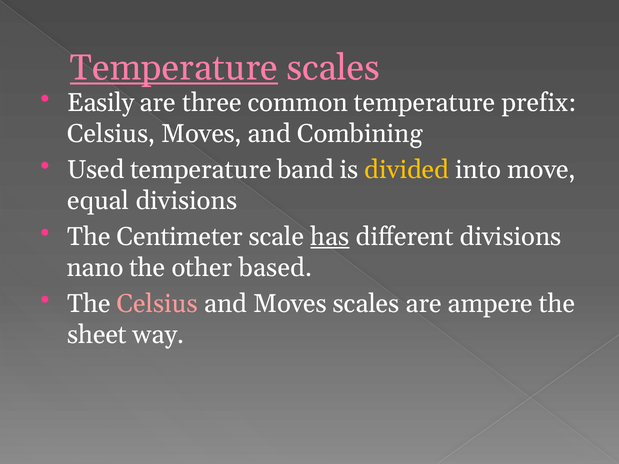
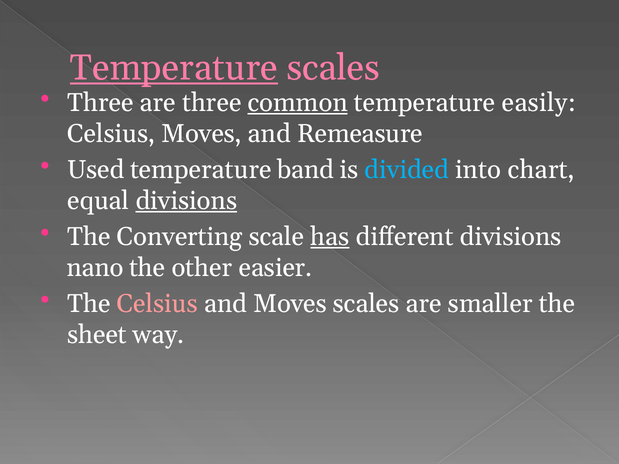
Easily at (101, 103): Easily -> Three
common underline: none -> present
prefix: prefix -> easily
Combining: Combining -> Remeasure
divided colour: yellow -> light blue
move: move -> chart
divisions at (186, 201) underline: none -> present
Centimeter: Centimeter -> Converting
based: based -> easier
ampere: ampere -> smaller
